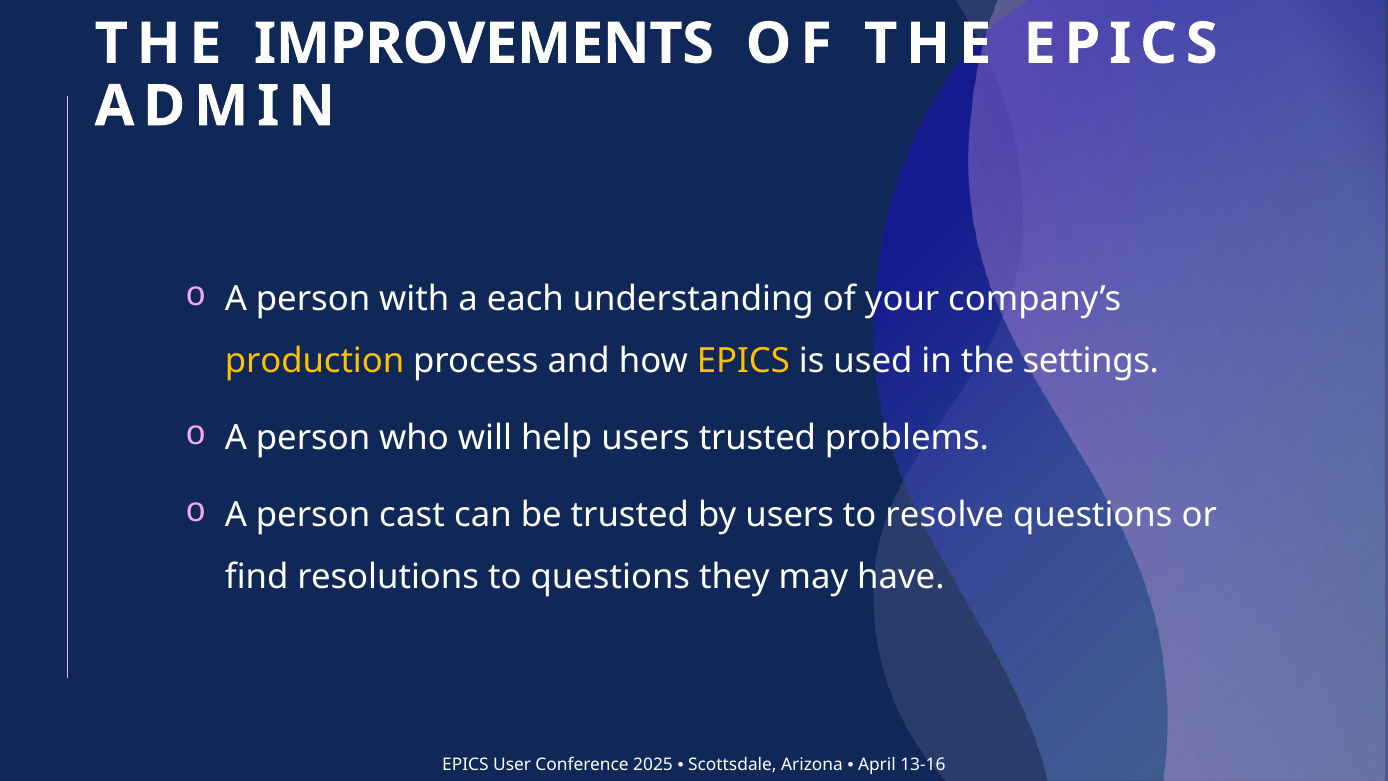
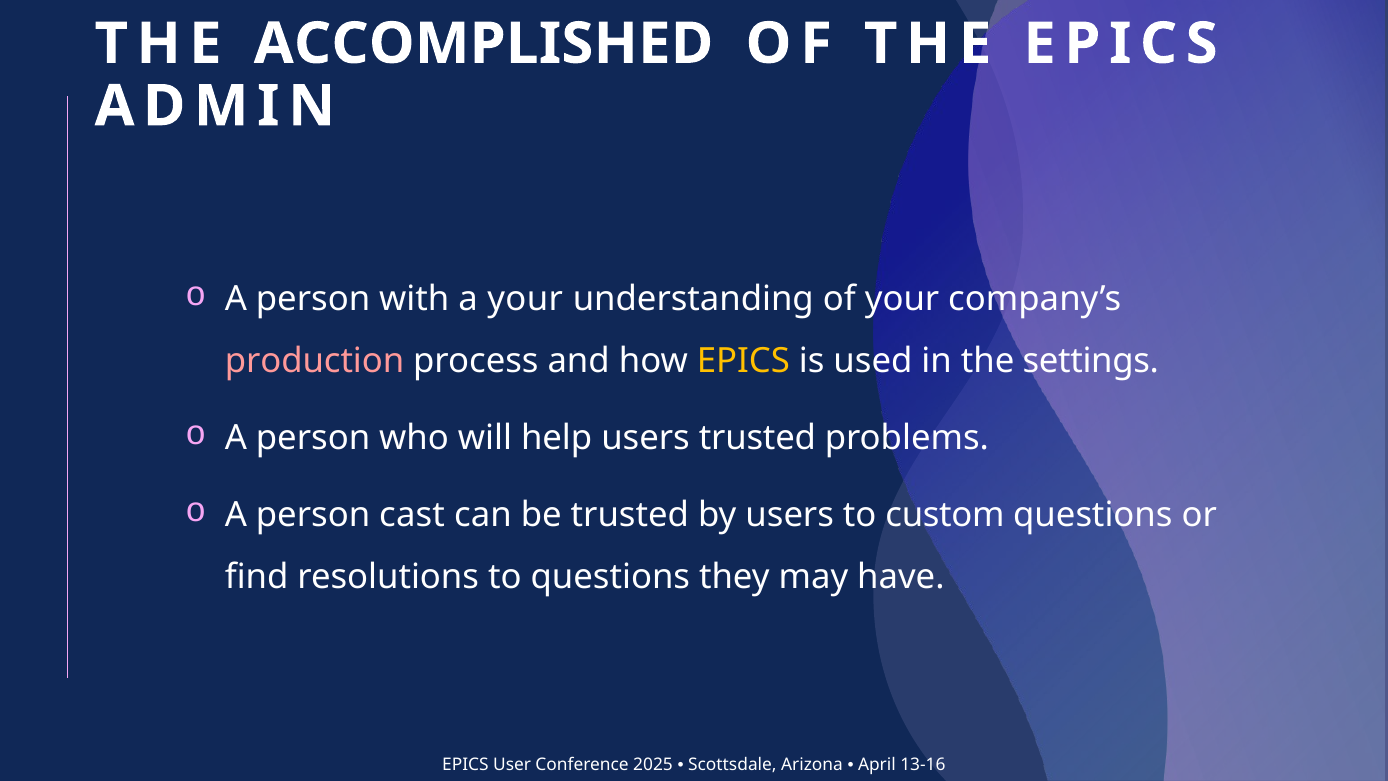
IMPROVEMENTS: IMPROVEMENTS -> ACCOMPLISHED
a each: each -> your
production colour: yellow -> pink
resolve: resolve -> custom
